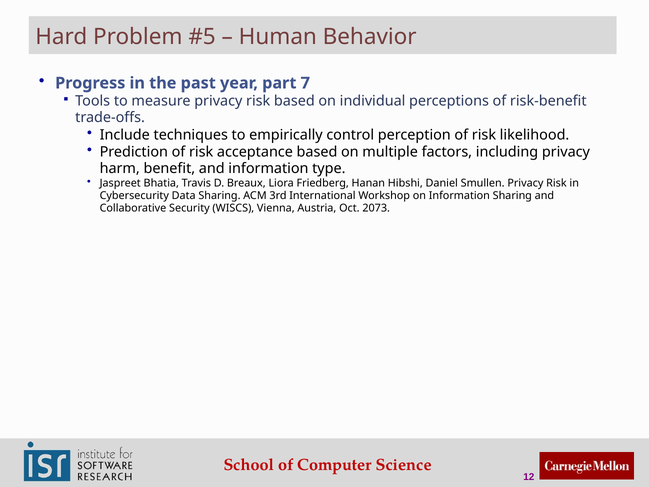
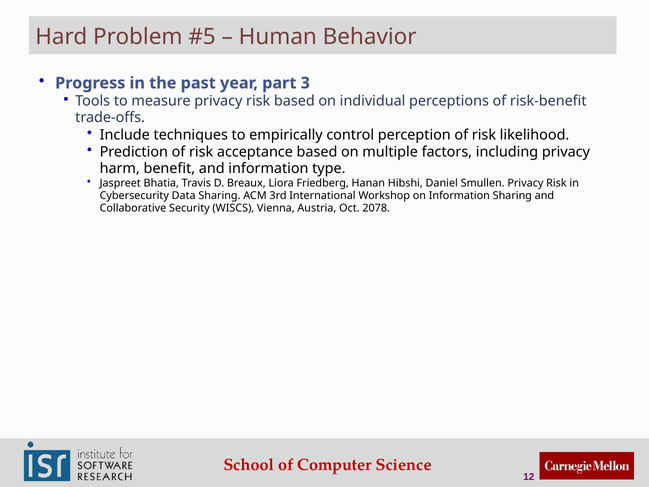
7: 7 -> 3
2073: 2073 -> 2078
